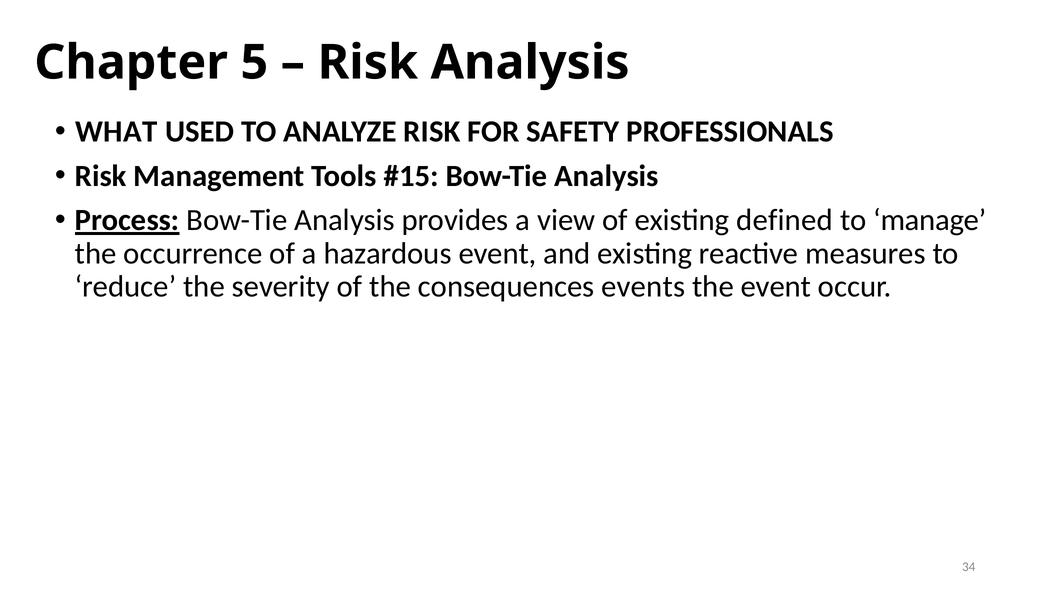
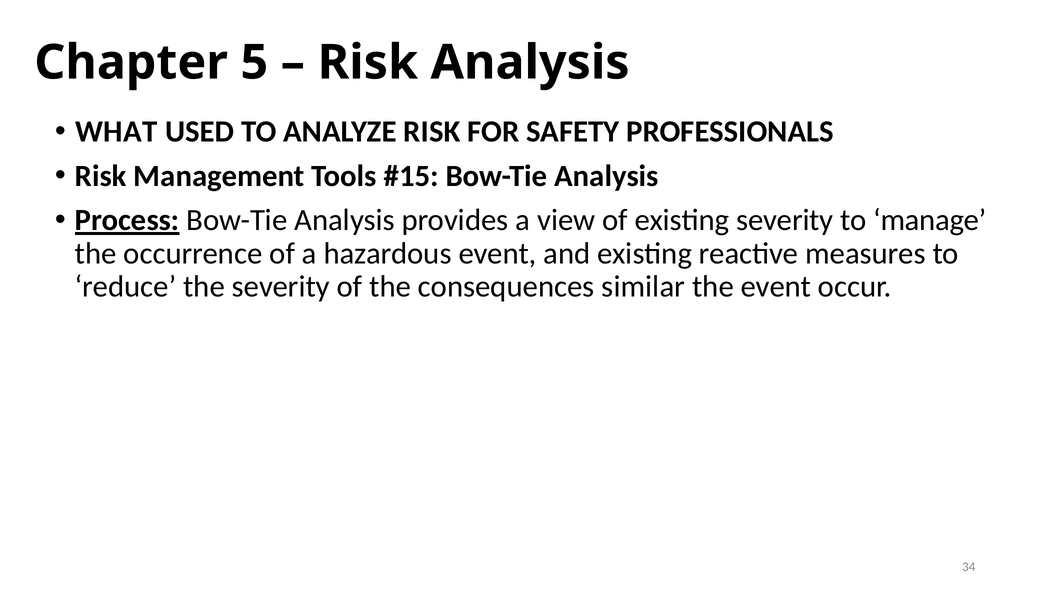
existing defined: defined -> severity
events: events -> similar
